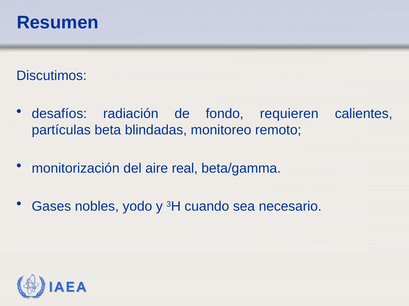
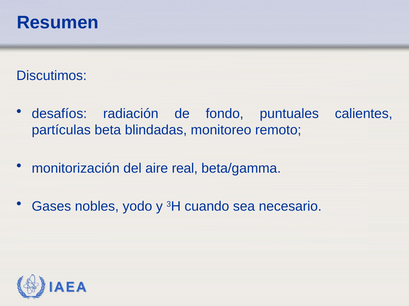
requieren: requieren -> puntuales
